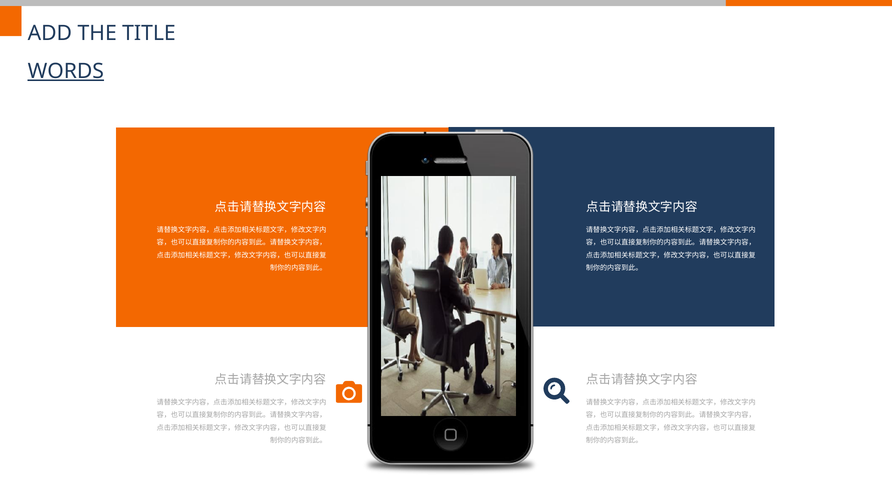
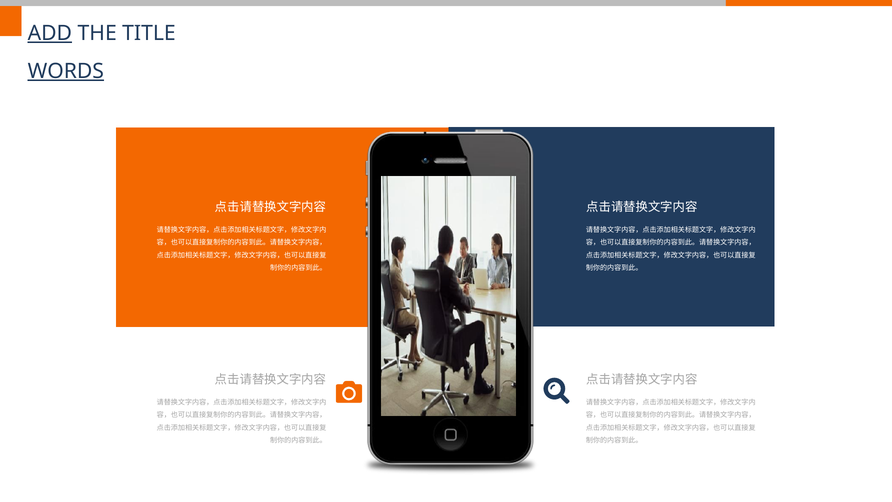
ADD underline: none -> present
